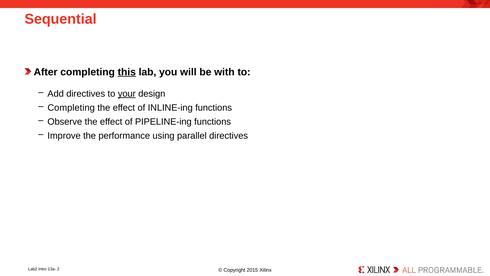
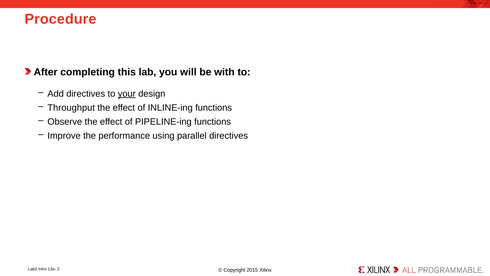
Sequential: Sequential -> Procedure
this underline: present -> none
Completing at (71, 108): Completing -> Throughput
